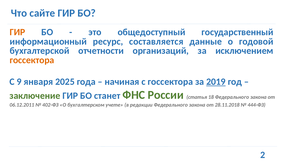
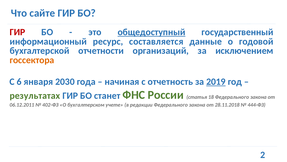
ГИР at (17, 32) colour: orange -> red
общедоступный underline: none -> present
9: 9 -> 6
2025: 2025 -> 2030
с госсектора: госсектора -> отчетность
заключение: заключение -> результатах
